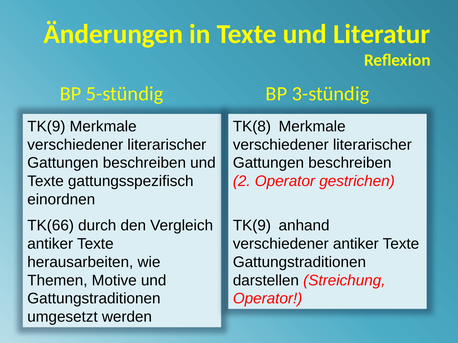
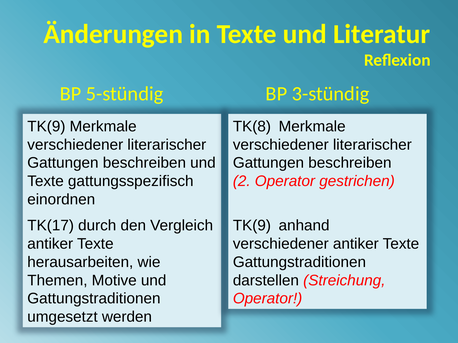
TK(66: TK(66 -> TK(17
